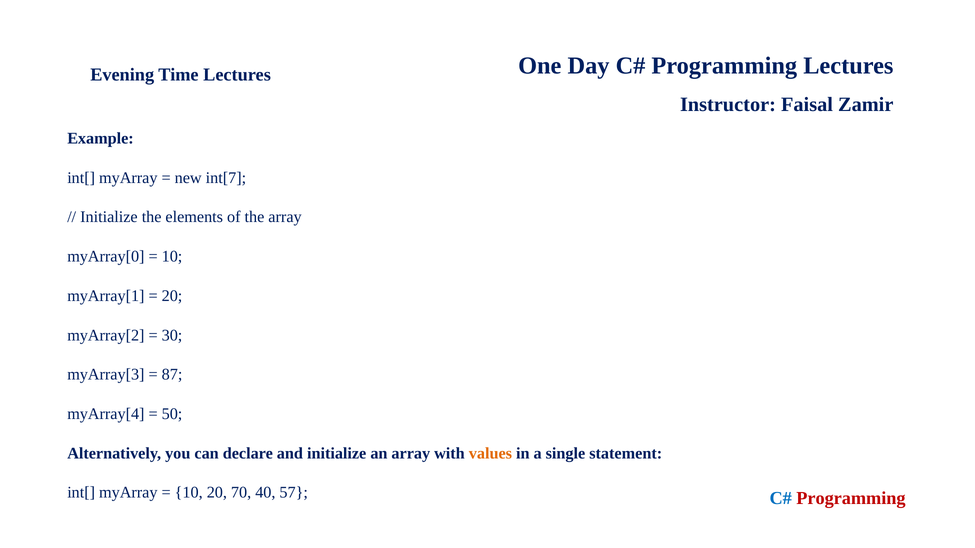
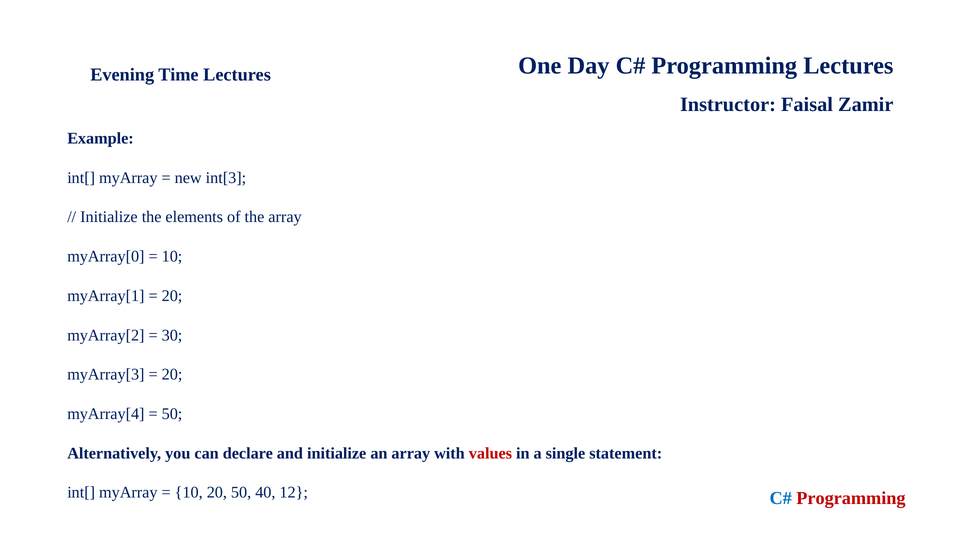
int[7: int[7 -> int[3
87 at (172, 375): 87 -> 20
values colour: orange -> red
20 70: 70 -> 50
57: 57 -> 12
